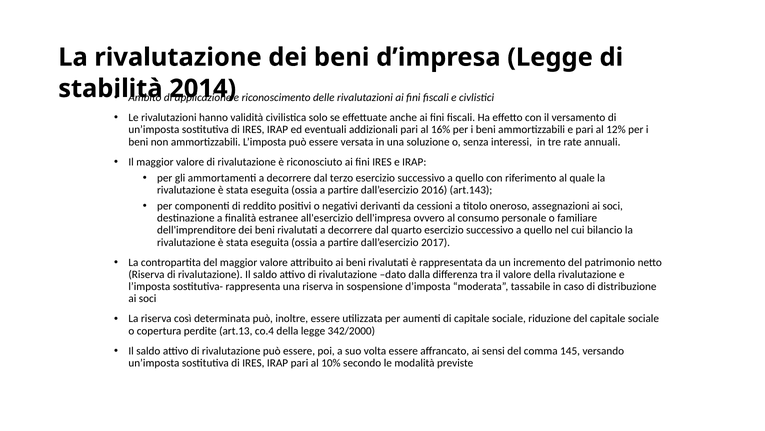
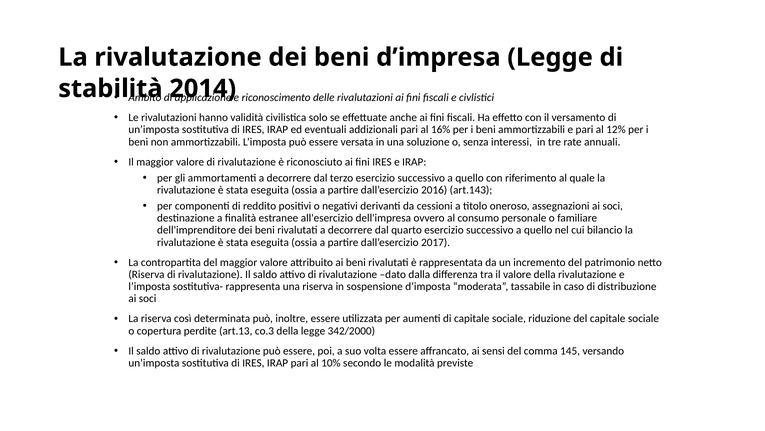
co.4: co.4 -> co.3
